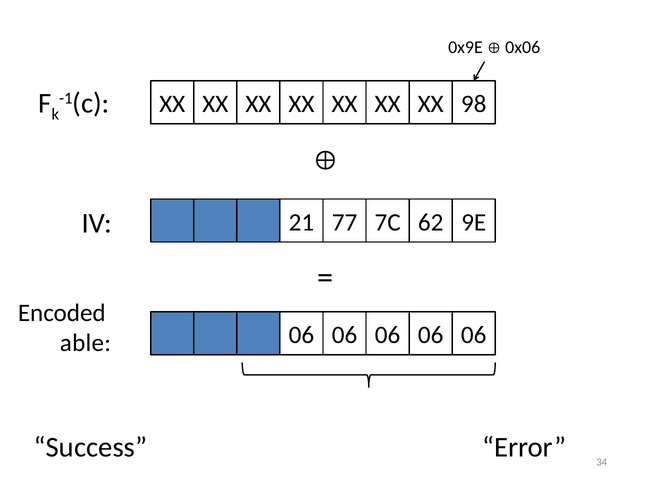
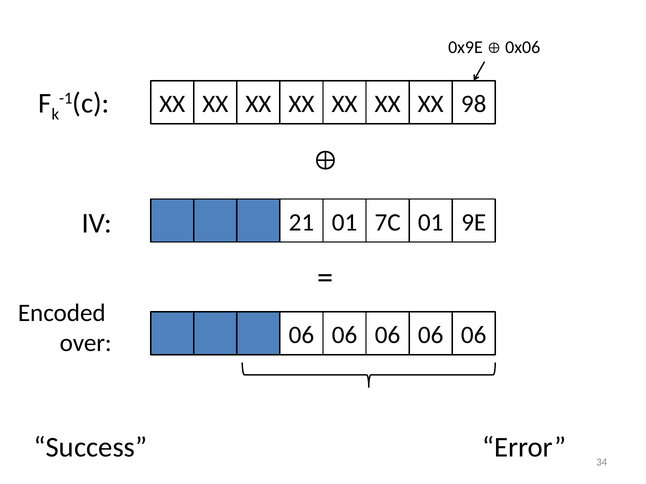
21 77: 77 -> 01
7C 62: 62 -> 01
able: able -> over
